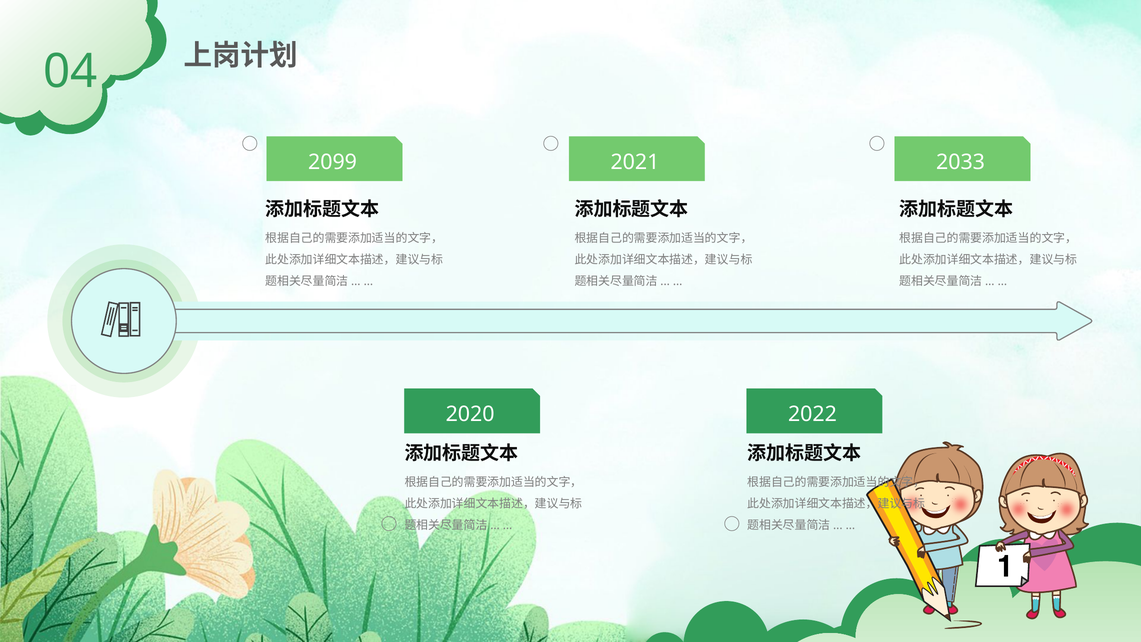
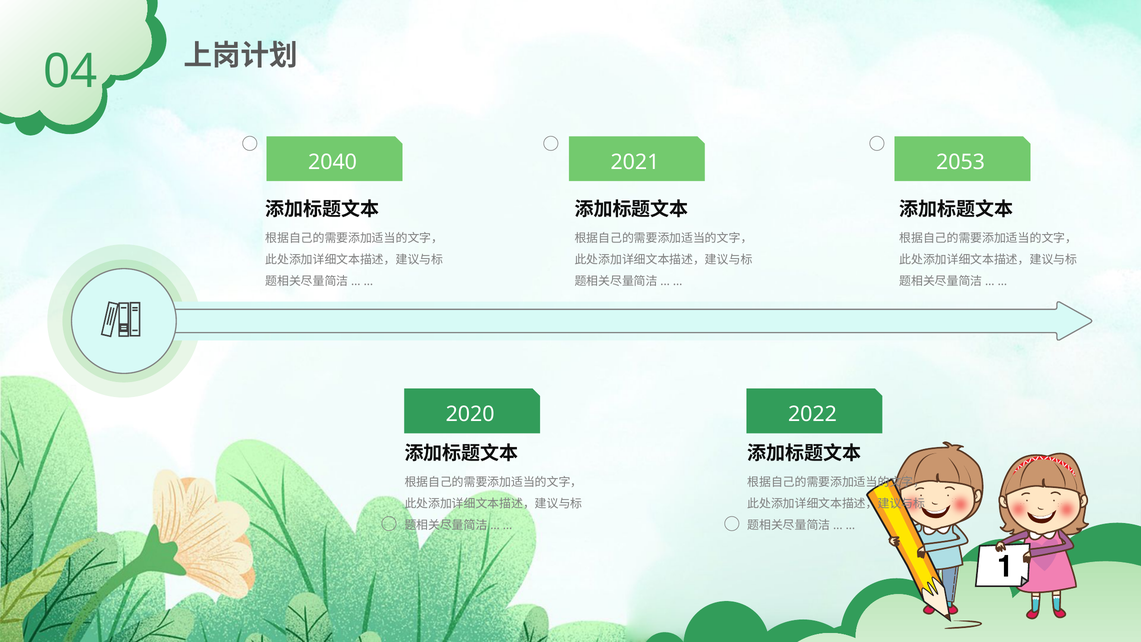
2099: 2099 -> 2040
2033: 2033 -> 2053
